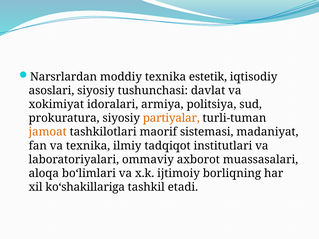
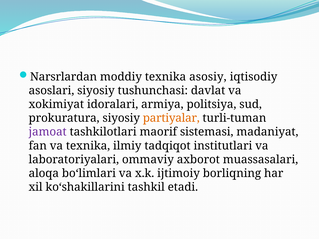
estetik: estetik -> asosiy
jamoat colour: orange -> purple
ko‘shakillariga: ko‘shakillariga -> ko‘shakillarini
